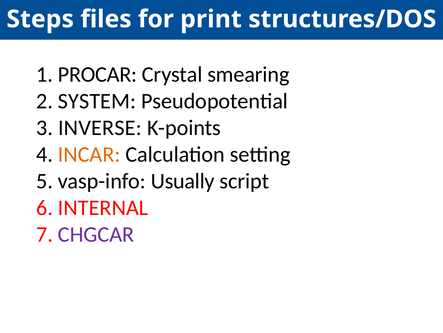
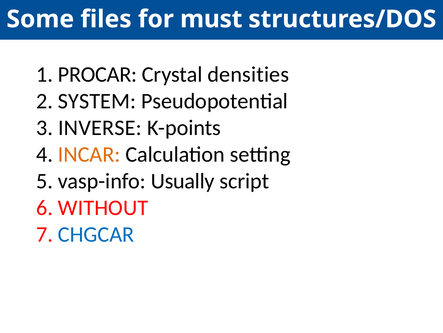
Steps: Steps -> Some
print: print -> must
smearing: smearing -> densities
INTERNAL: INTERNAL -> WITHOUT
CHGCAR colour: purple -> blue
